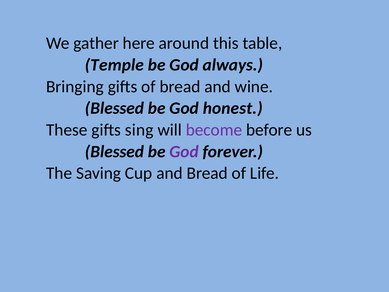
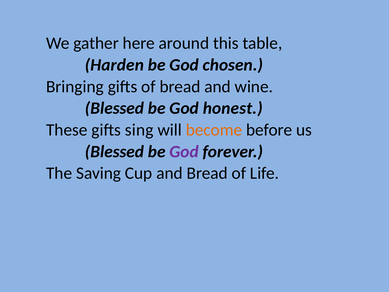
Temple: Temple -> Harden
always: always -> chosen
become colour: purple -> orange
